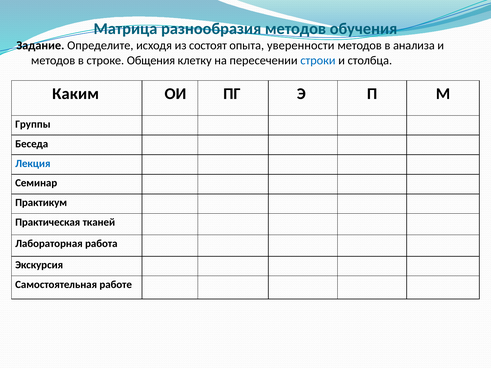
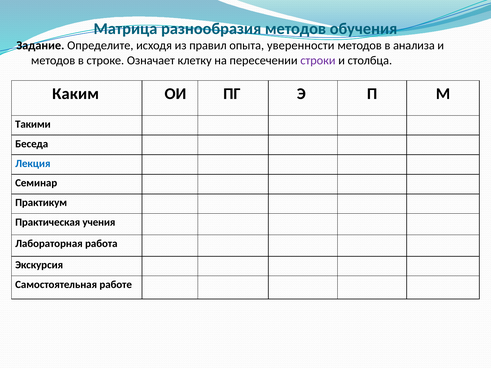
состоят: состоят -> правил
Общения: Общения -> Означает
строки colour: blue -> purple
Группы: Группы -> Такими
тканей: тканей -> учения
